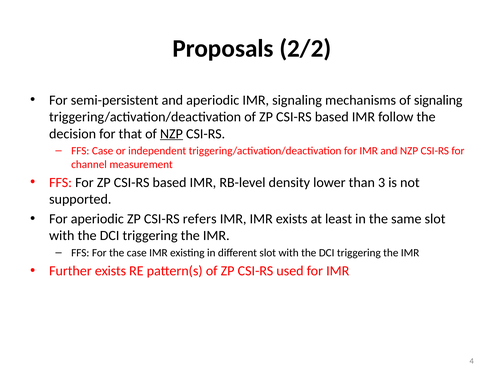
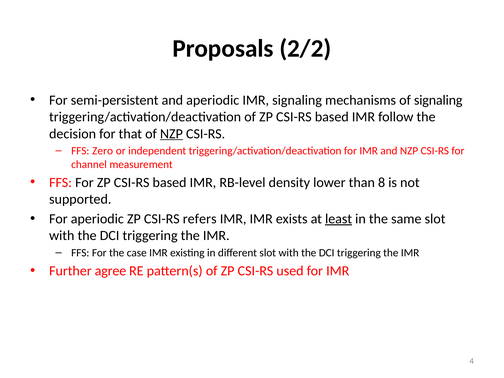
FFS Case: Case -> Zero
3: 3 -> 8
least underline: none -> present
Further exists: exists -> agree
